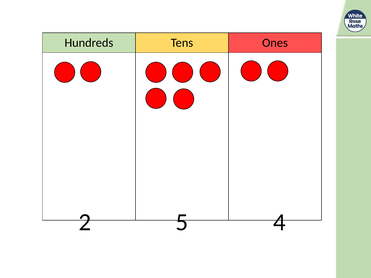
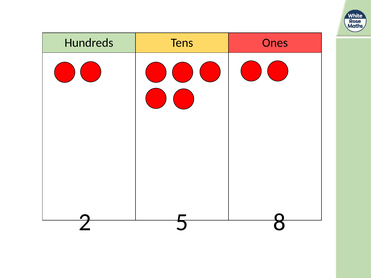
4: 4 -> 8
